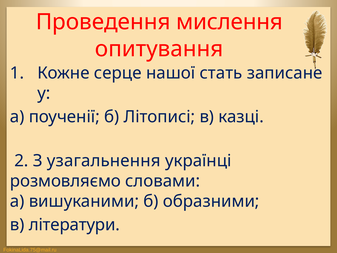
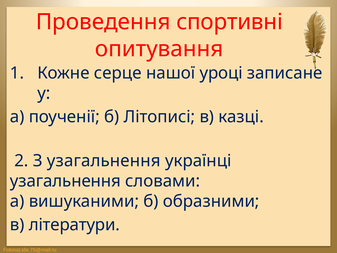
мислення: мислення -> спортивні
стать: стать -> уроці
розмовляємо at (65, 181): розмовляємо -> узагальнення
